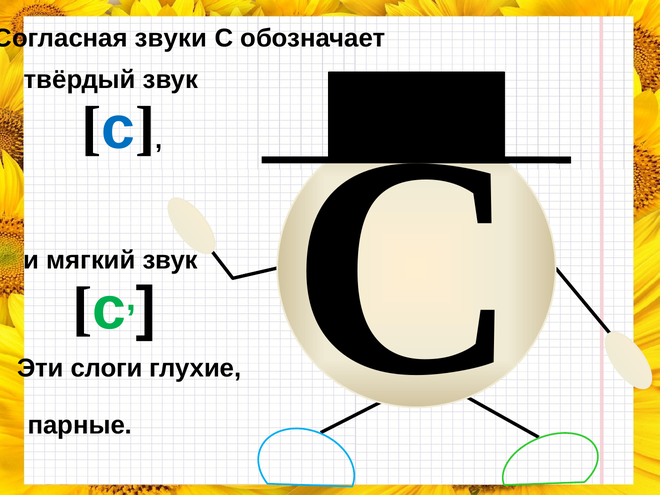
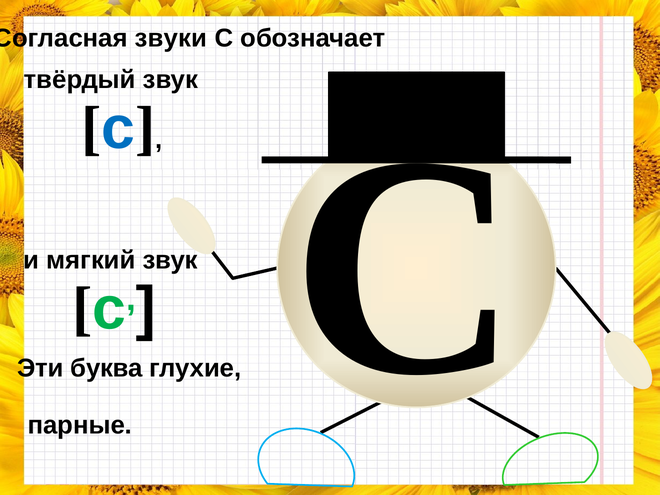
слоги: слоги -> буква
